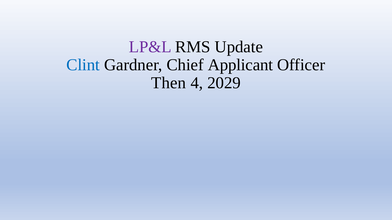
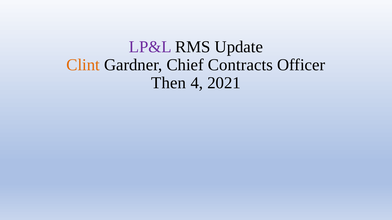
Clint colour: blue -> orange
Applicant: Applicant -> Contracts
2029: 2029 -> 2021
